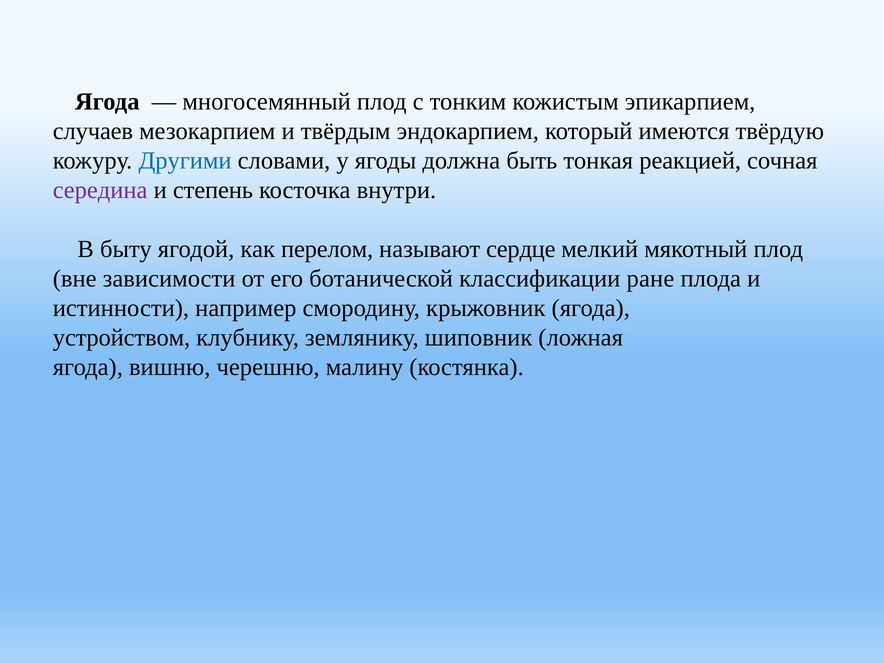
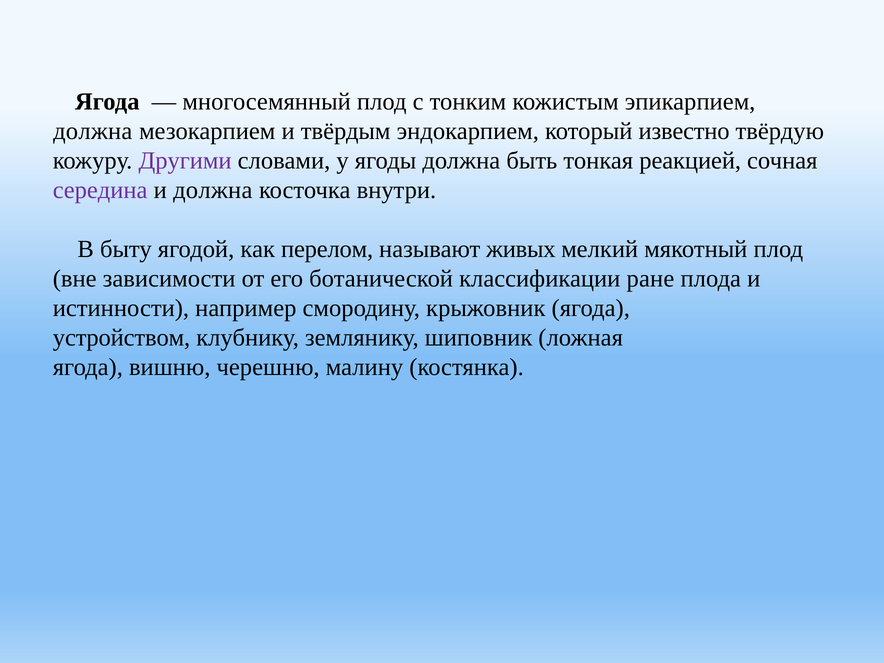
случаев at (93, 131): случаев -> должна
имеются: имеются -> известно
Другими colour: blue -> purple
и степень: степень -> должна
сердце: сердце -> живых
